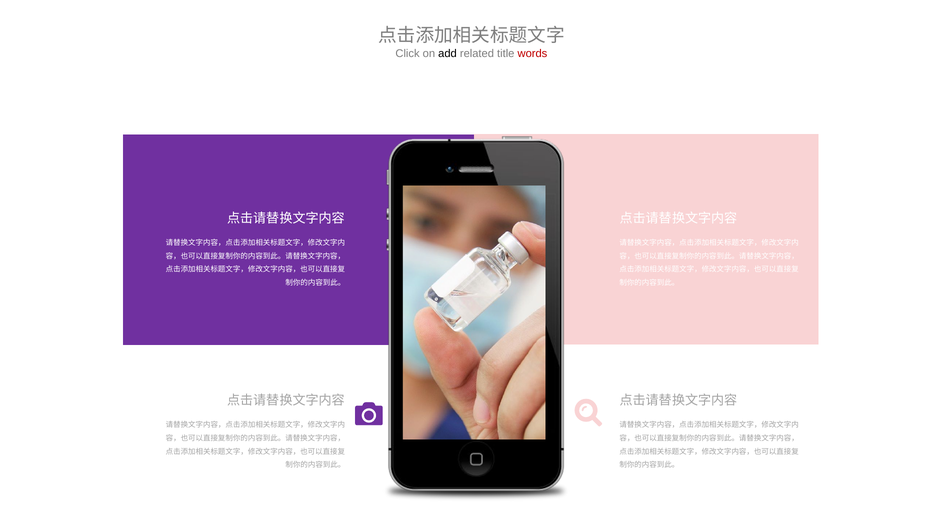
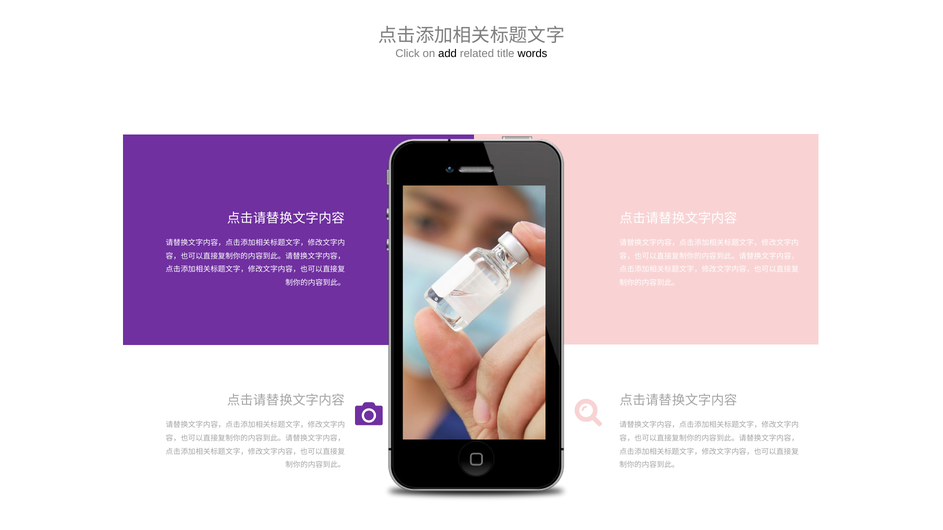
words colour: red -> black
